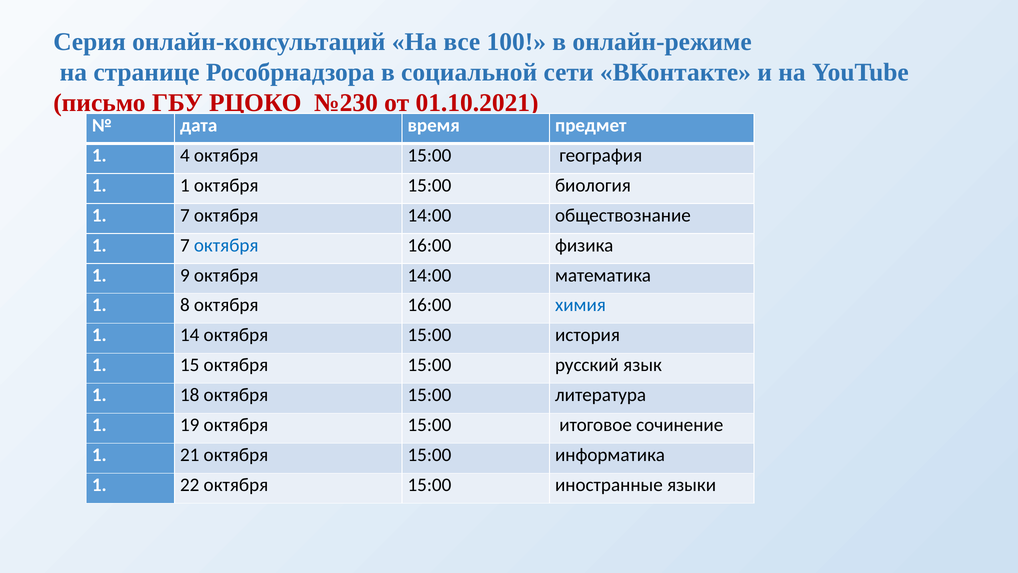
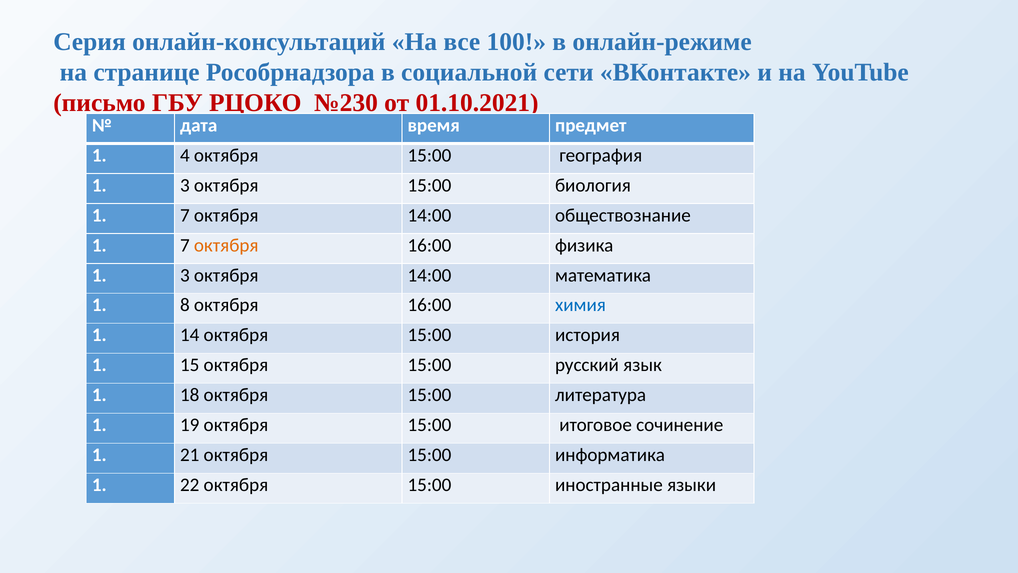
1 at (185, 185): 1 -> 3
октября at (226, 245) colour: blue -> orange
9 at (185, 275): 9 -> 3
